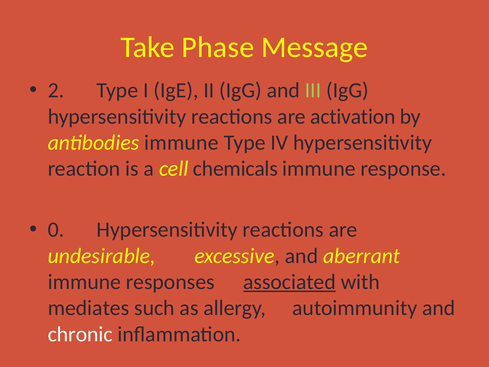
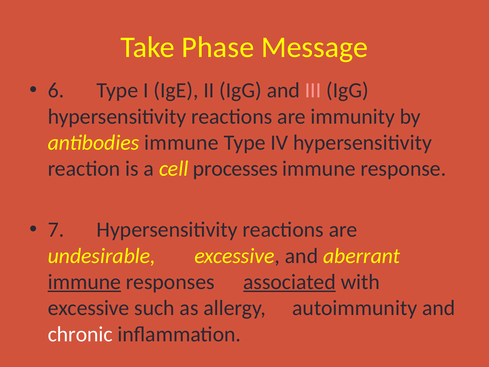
2: 2 -> 6
III colour: light green -> pink
activation: activation -> immunity
chemicals: chemicals -> processes
0: 0 -> 7
immune at (84, 282) underline: none -> present
mediates at (88, 308): mediates -> excessive
